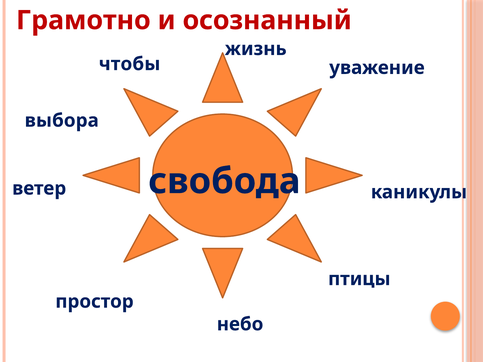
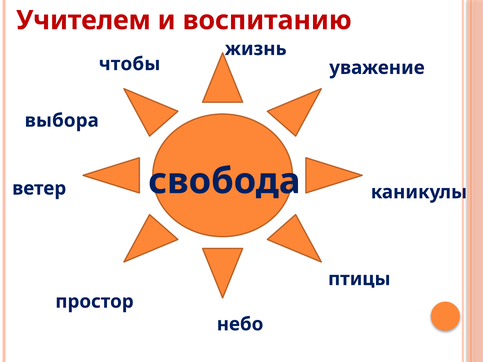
Грамотно: Грамотно -> Учителем
осознанный: осознанный -> воспитанию
